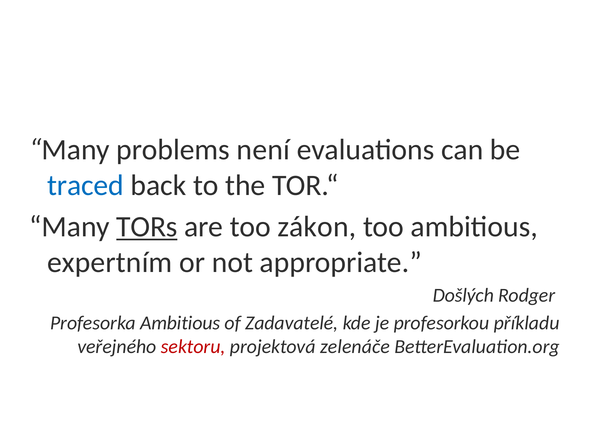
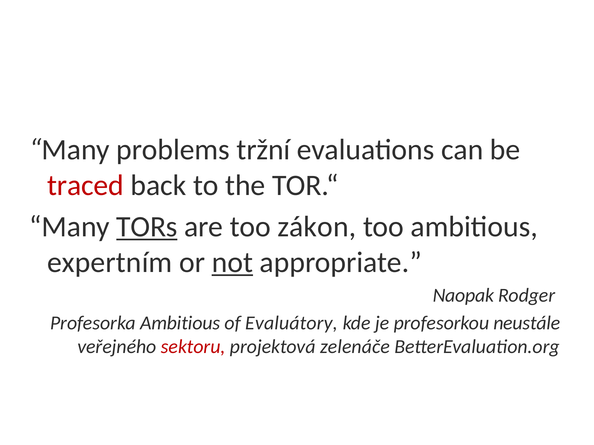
není: není -> tržní
traced colour: blue -> red
not underline: none -> present
Došlých: Došlých -> Naopak
Zadavatelé: Zadavatelé -> Evaluátory
příkladu: příkladu -> neustále
